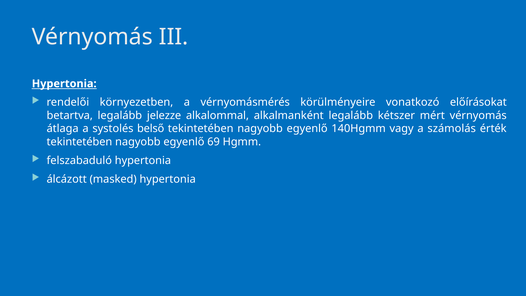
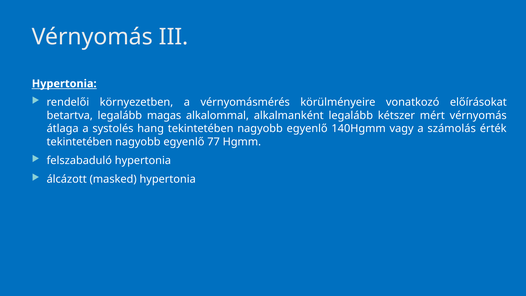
jelezze: jelezze -> magas
belső: belső -> hang
69: 69 -> 77
